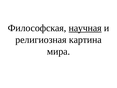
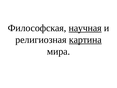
картина underline: none -> present
